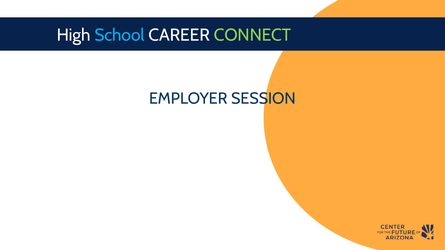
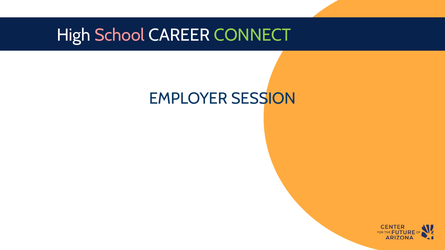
School colour: light blue -> pink
